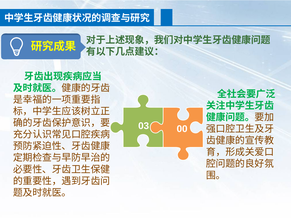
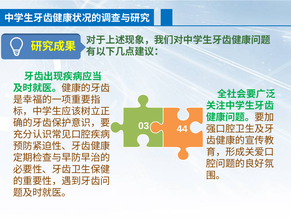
00: 00 -> 44
